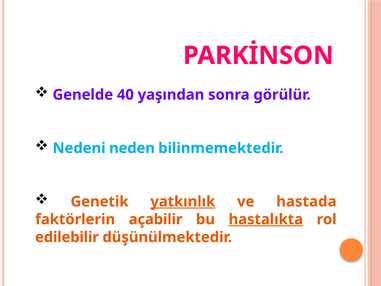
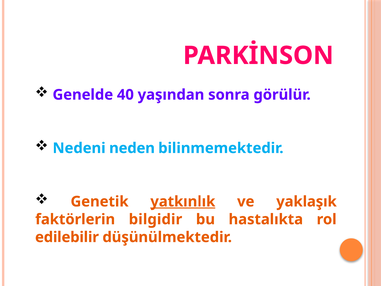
hastada: hastada -> yaklaşık
açabilir: açabilir -> bilgidir
hastalıkta underline: present -> none
